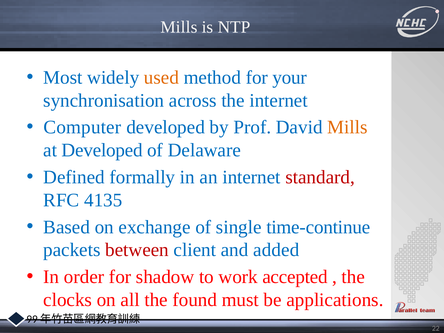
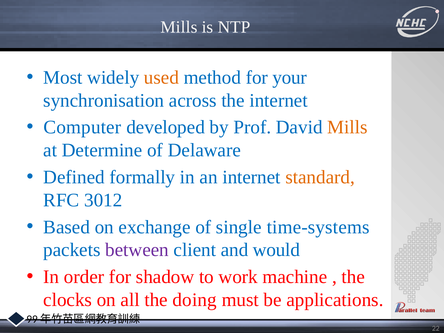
at Developed: Developed -> Determine
standard colour: red -> orange
4135: 4135 -> 3012
time-continue: time-continue -> time-systems
between colour: red -> purple
added: added -> would
accepted: accepted -> machine
found: found -> doing
